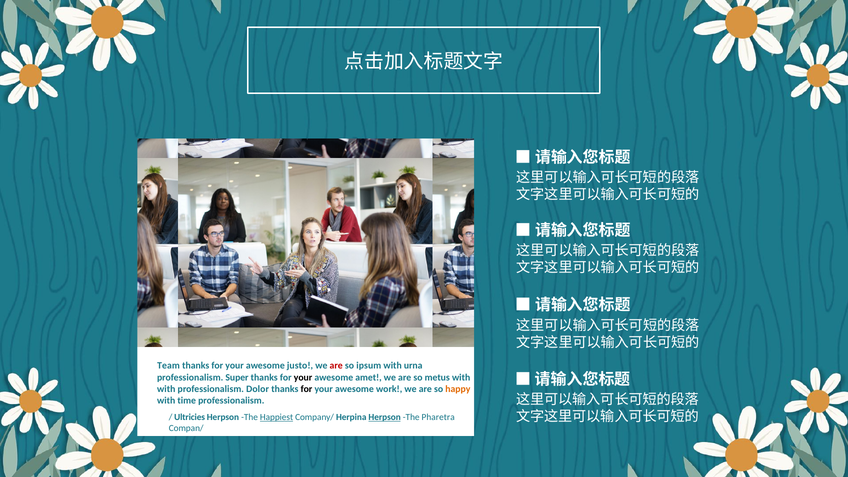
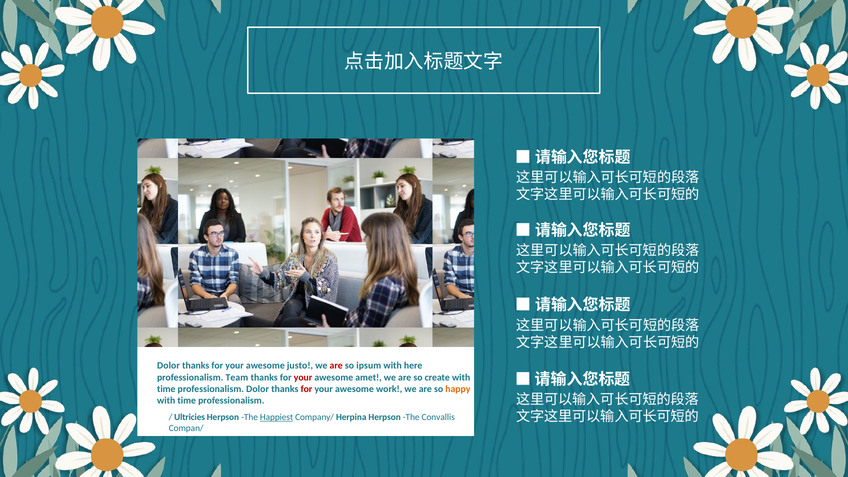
Team at (168, 366): Team -> Dolor
urna: urna -> here
Super: Super -> Team
your at (303, 377) colour: black -> red
metus: metus -> create
with at (166, 389): with -> time
for at (306, 389) colour: black -> red
Herpson at (385, 417) underline: present -> none
Pharetra: Pharetra -> Convallis
